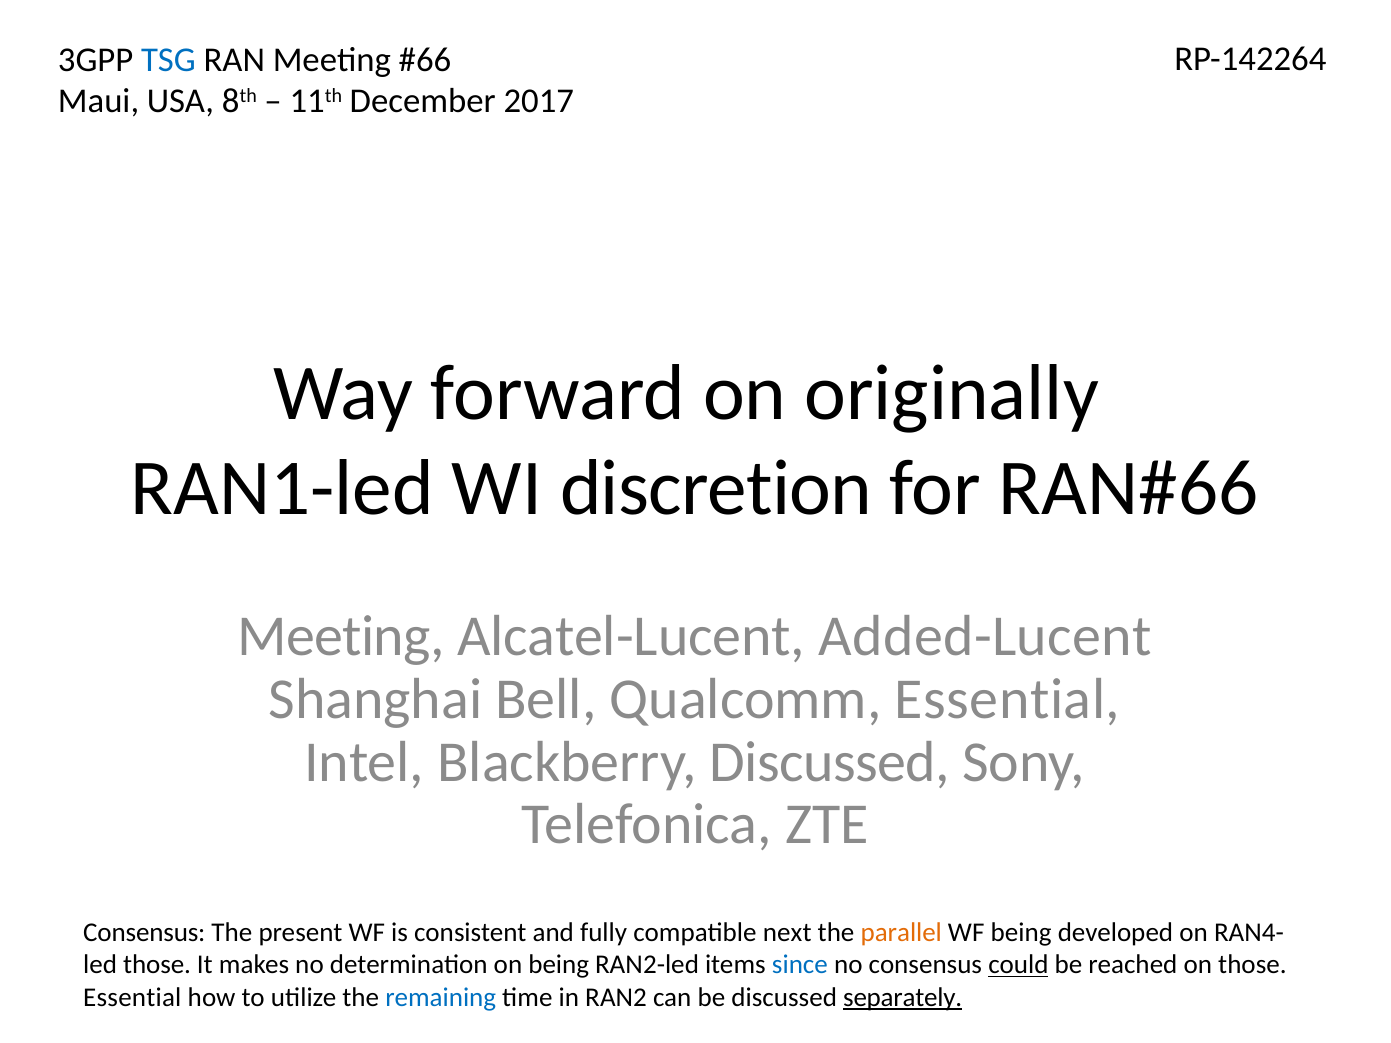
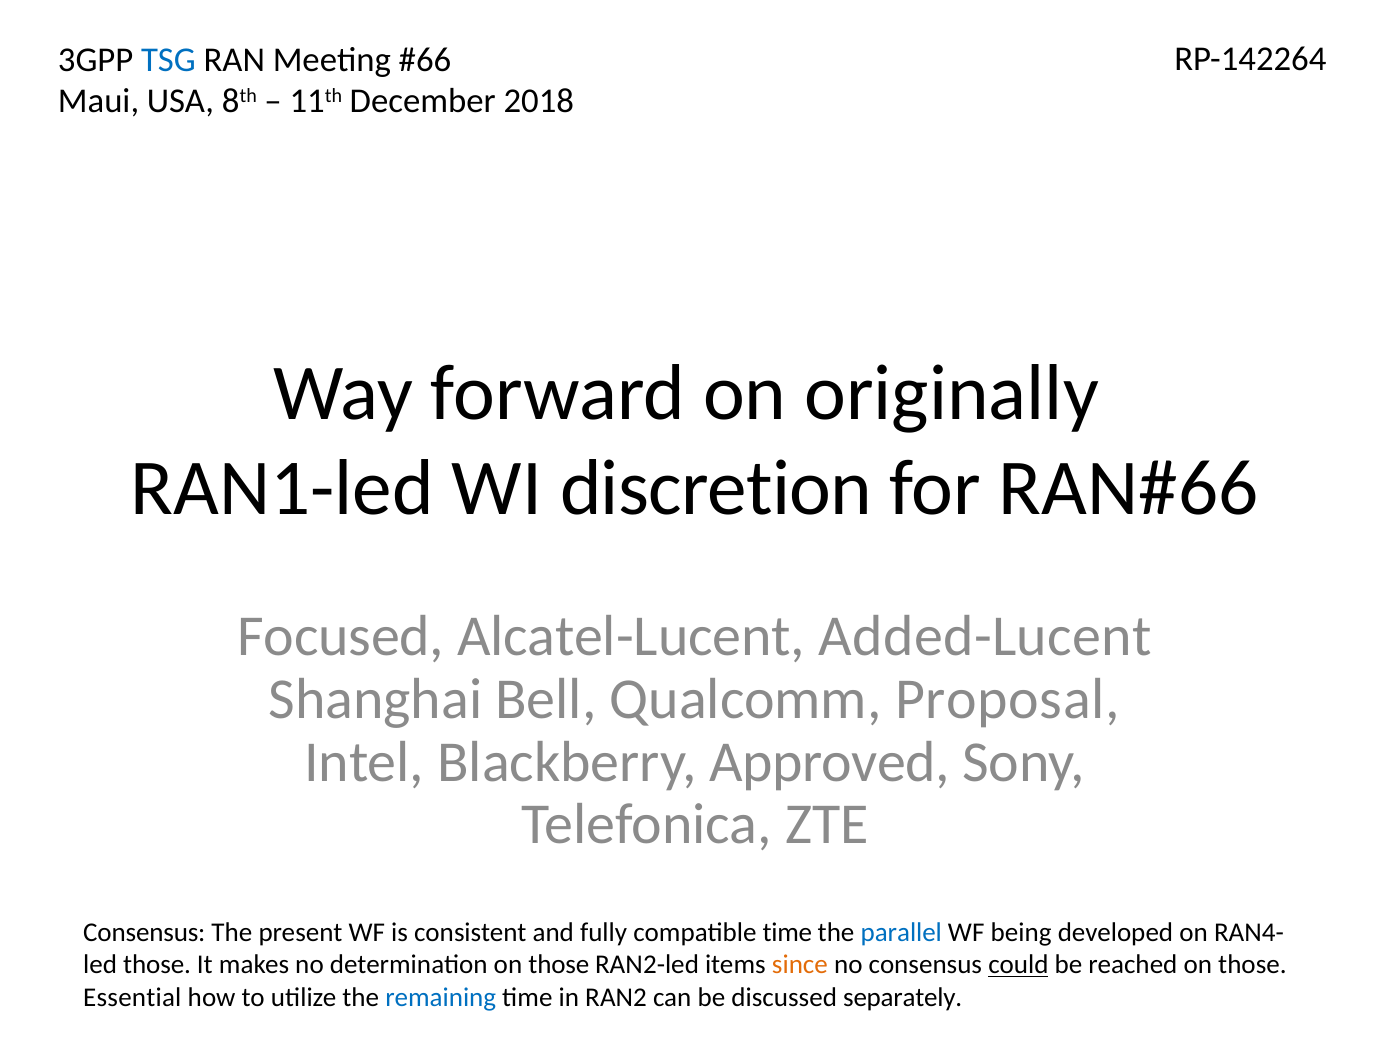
2017: 2017 -> 2018
Meeting at (341, 637): Meeting -> Focused
Qualcomm Essential: Essential -> Proposal
Blackberry Discussed: Discussed -> Approved
compatible next: next -> time
parallel colour: orange -> blue
determination on being: being -> those
since colour: blue -> orange
separately underline: present -> none
